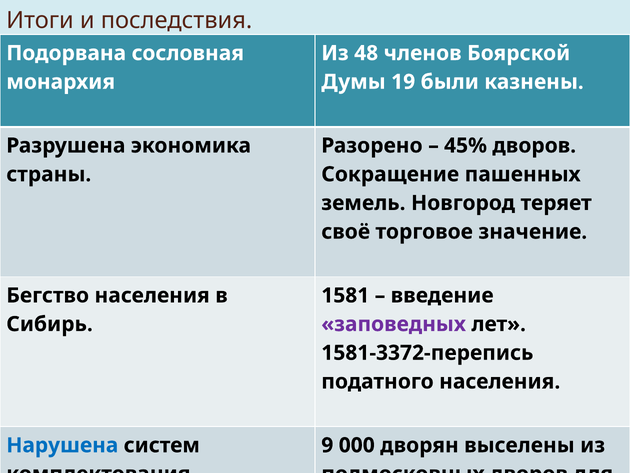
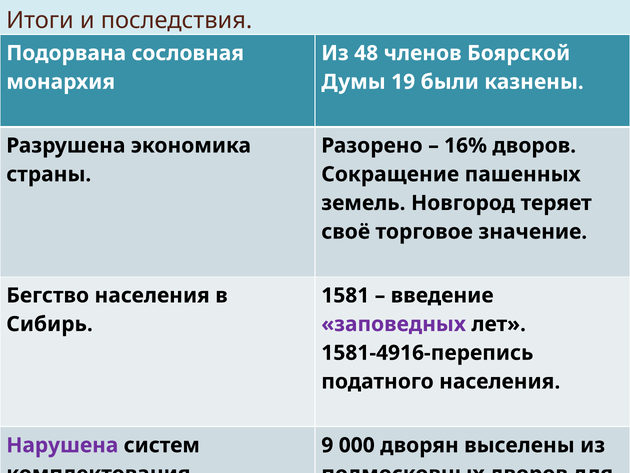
45%: 45% -> 16%
1581-3372-перепись: 1581-3372-перепись -> 1581-4916-перепись
Нарушена colour: blue -> purple
